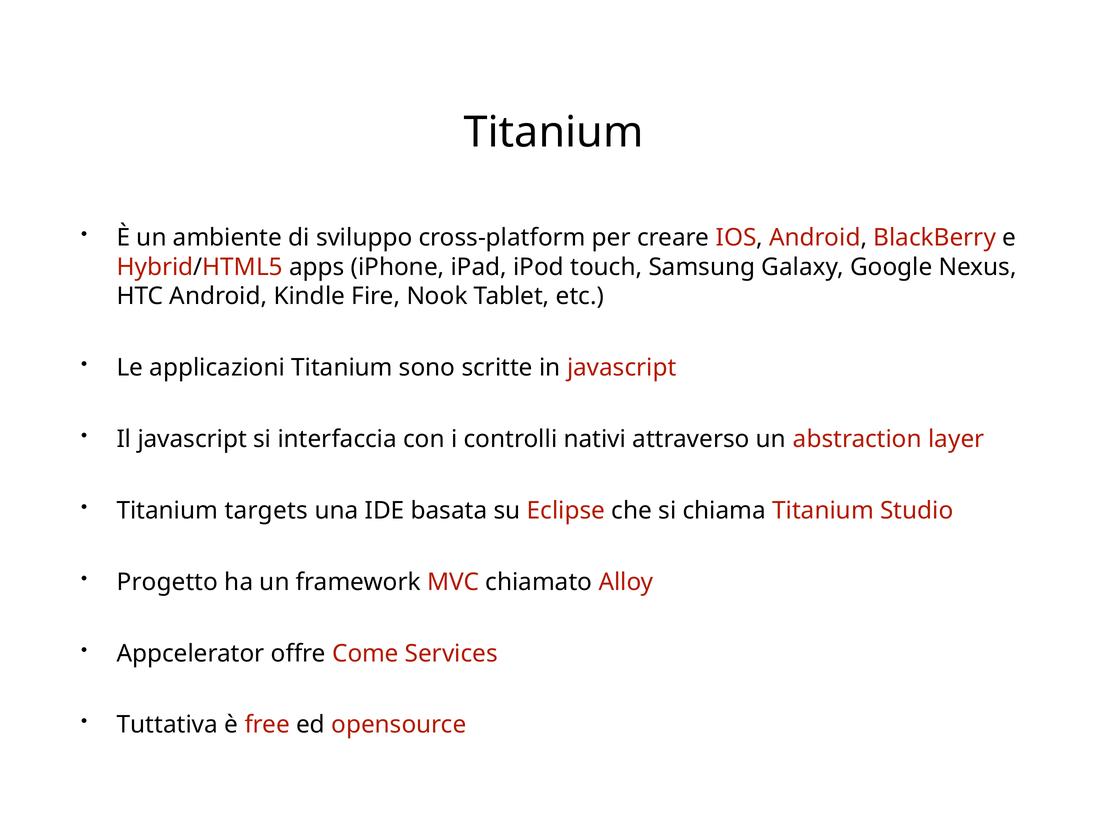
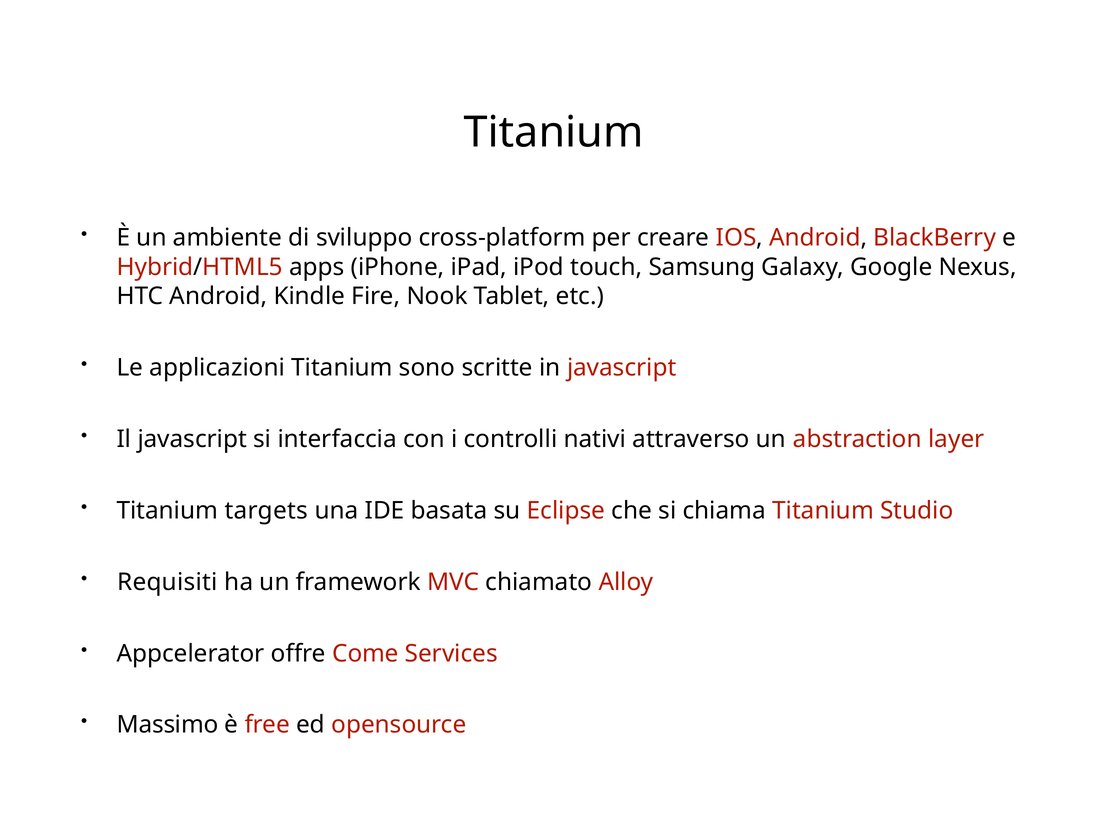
Progetto: Progetto -> Requisiti
Tuttativa: Tuttativa -> Massimo
